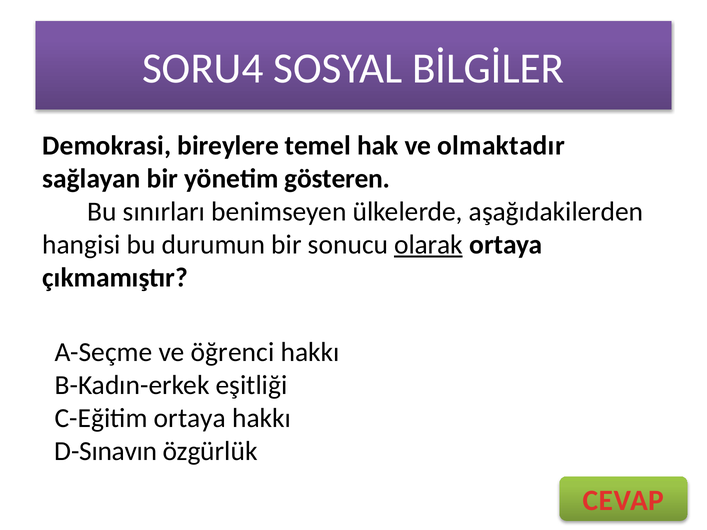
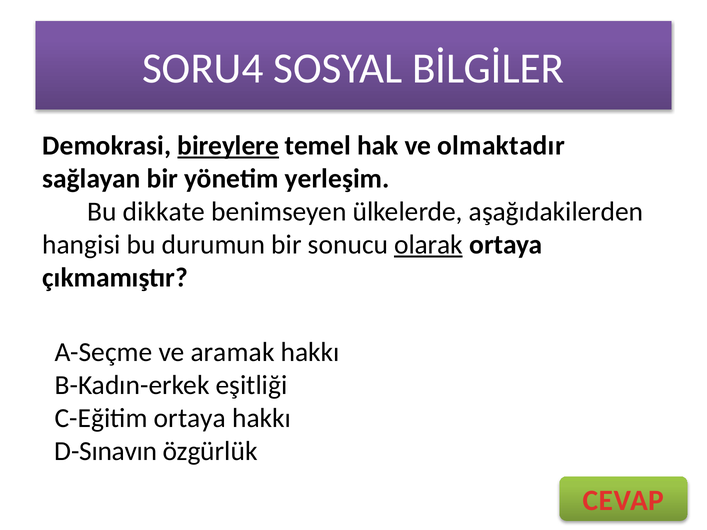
bireylere underline: none -> present
gösteren: gösteren -> yerleşim
sınırları: sınırları -> dikkate
öğrenci: öğrenci -> aramak
